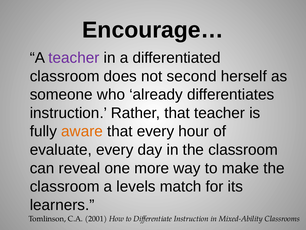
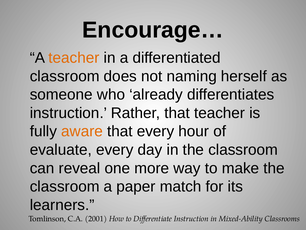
teacher at (74, 58) colour: purple -> orange
second: second -> naming
levels: levels -> paper
